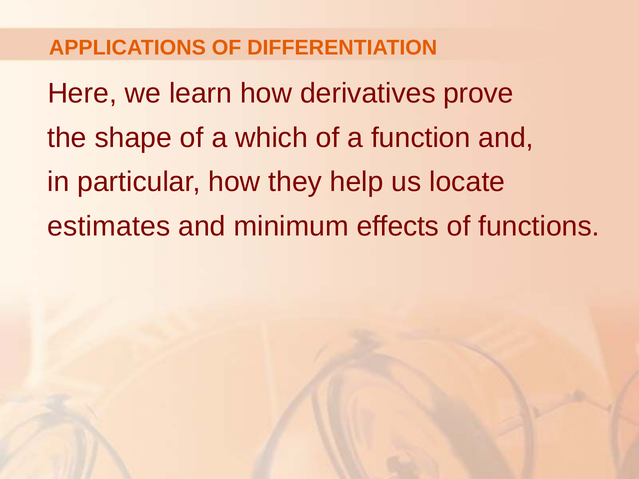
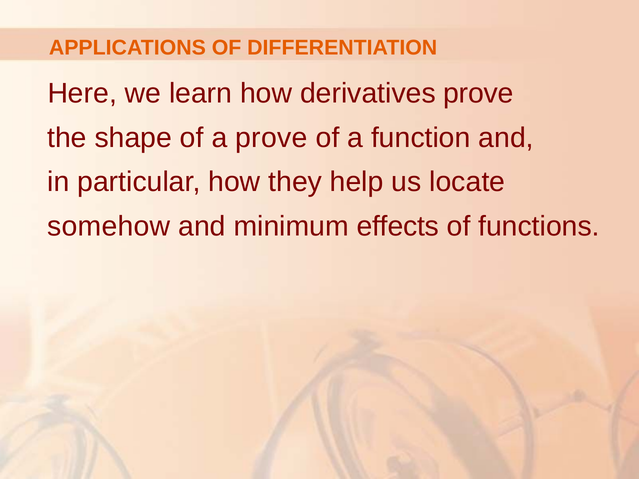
a which: which -> prove
estimates: estimates -> somehow
